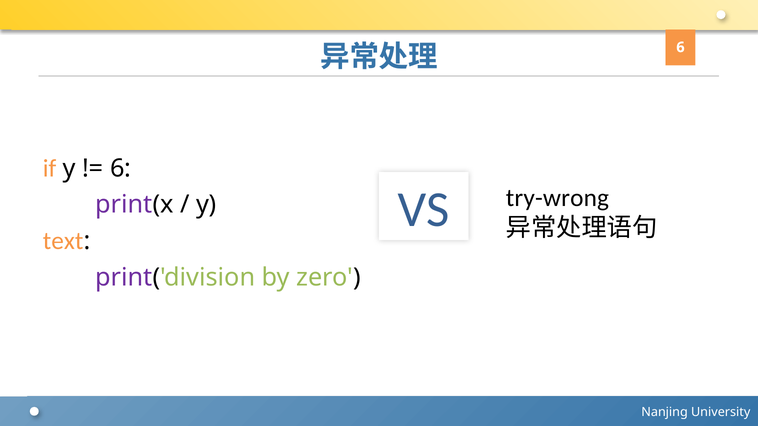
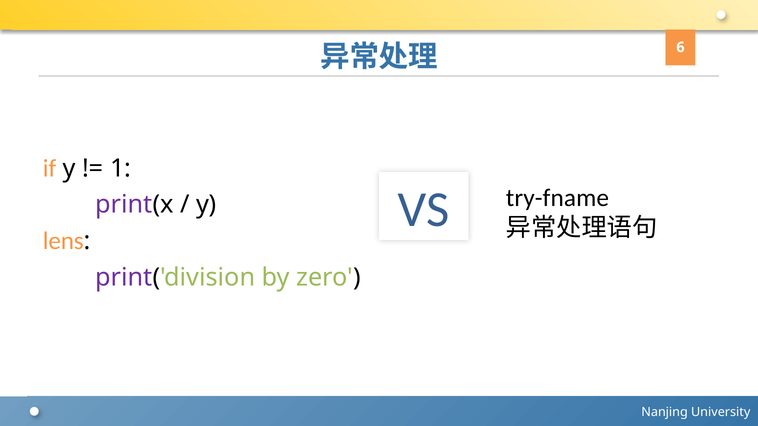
6 at (121, 168): 6 -> 1
try-wrong: try-wrong -> try-fname
text: text -> lens
